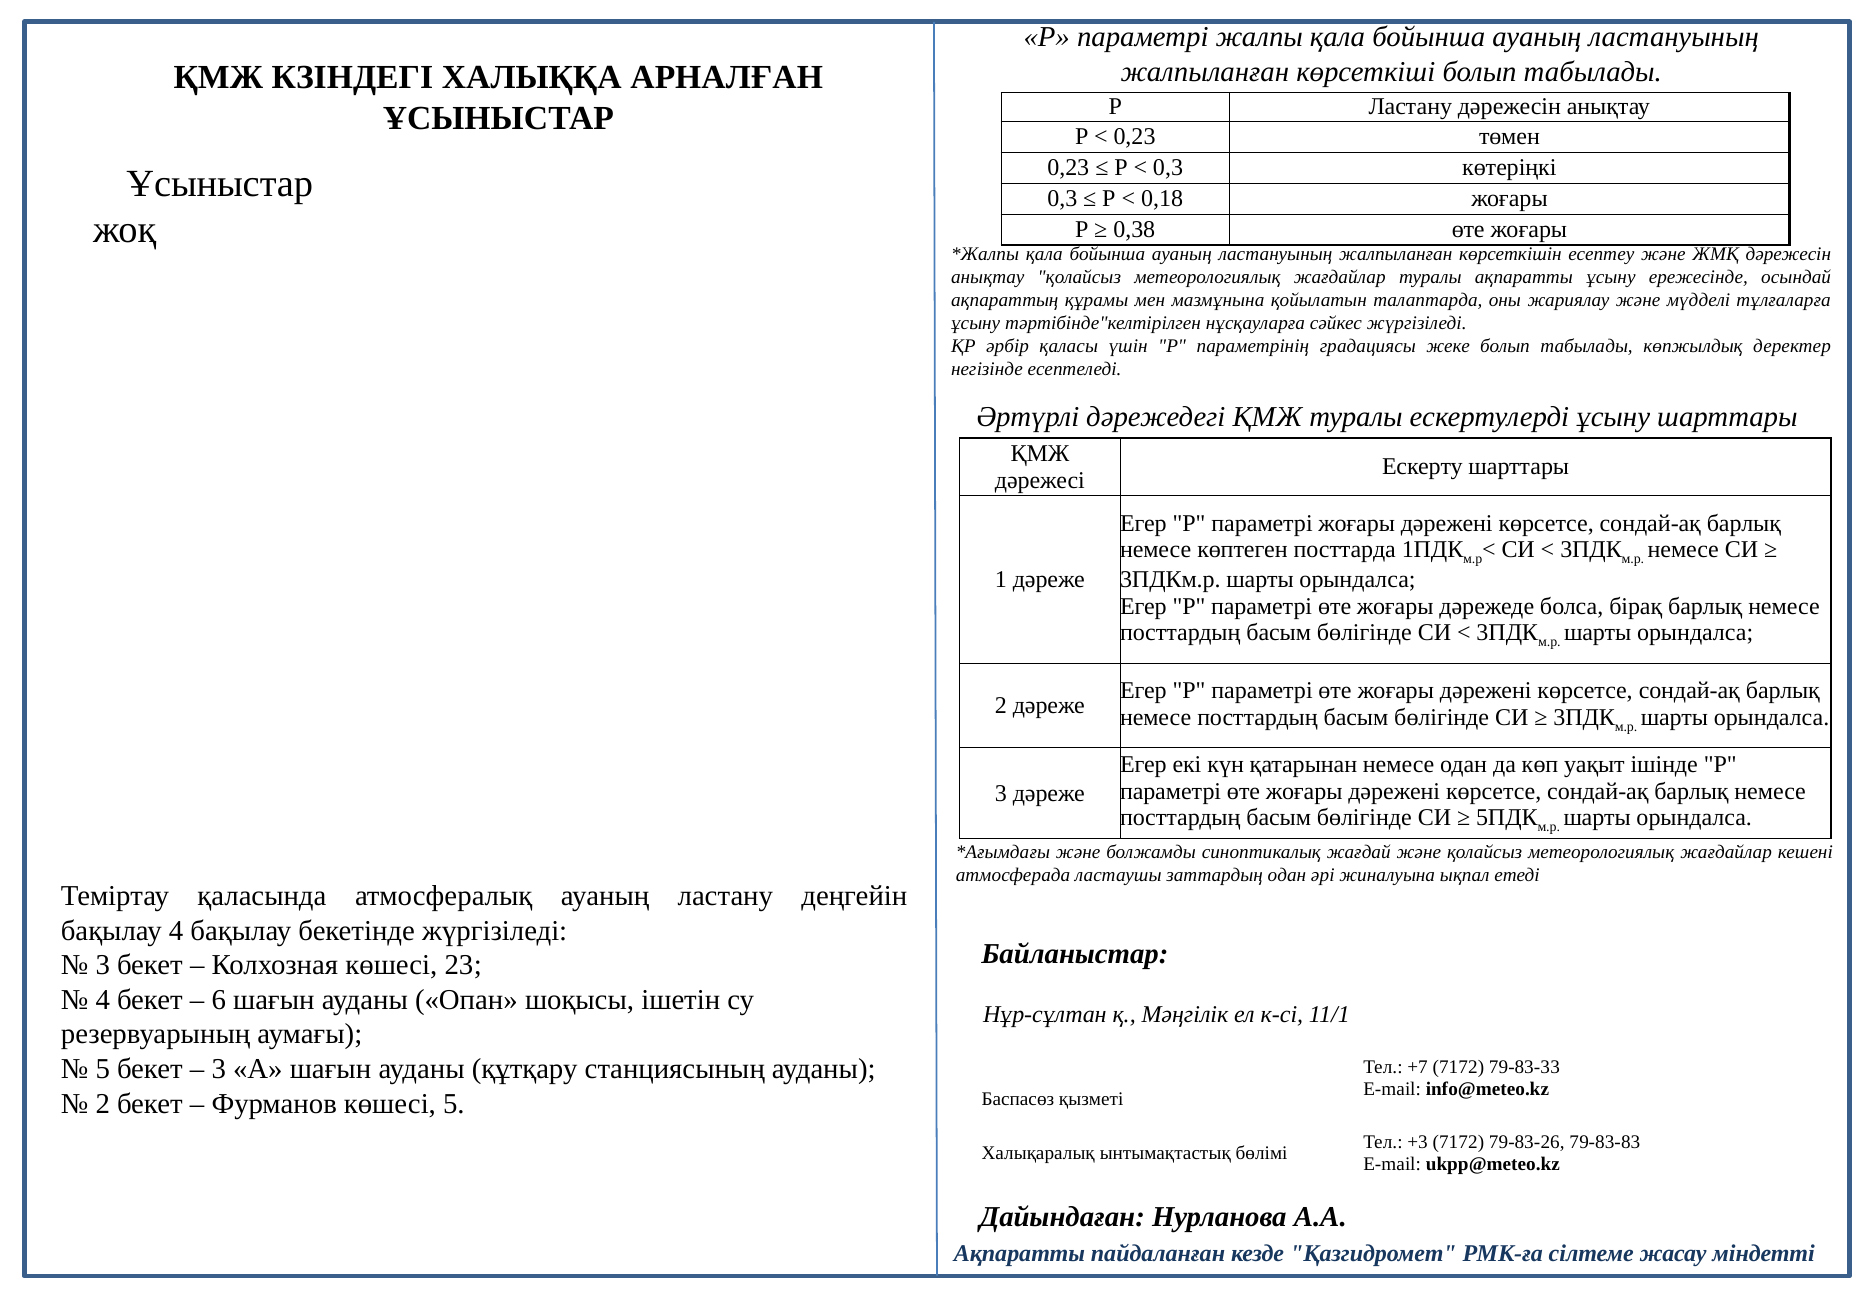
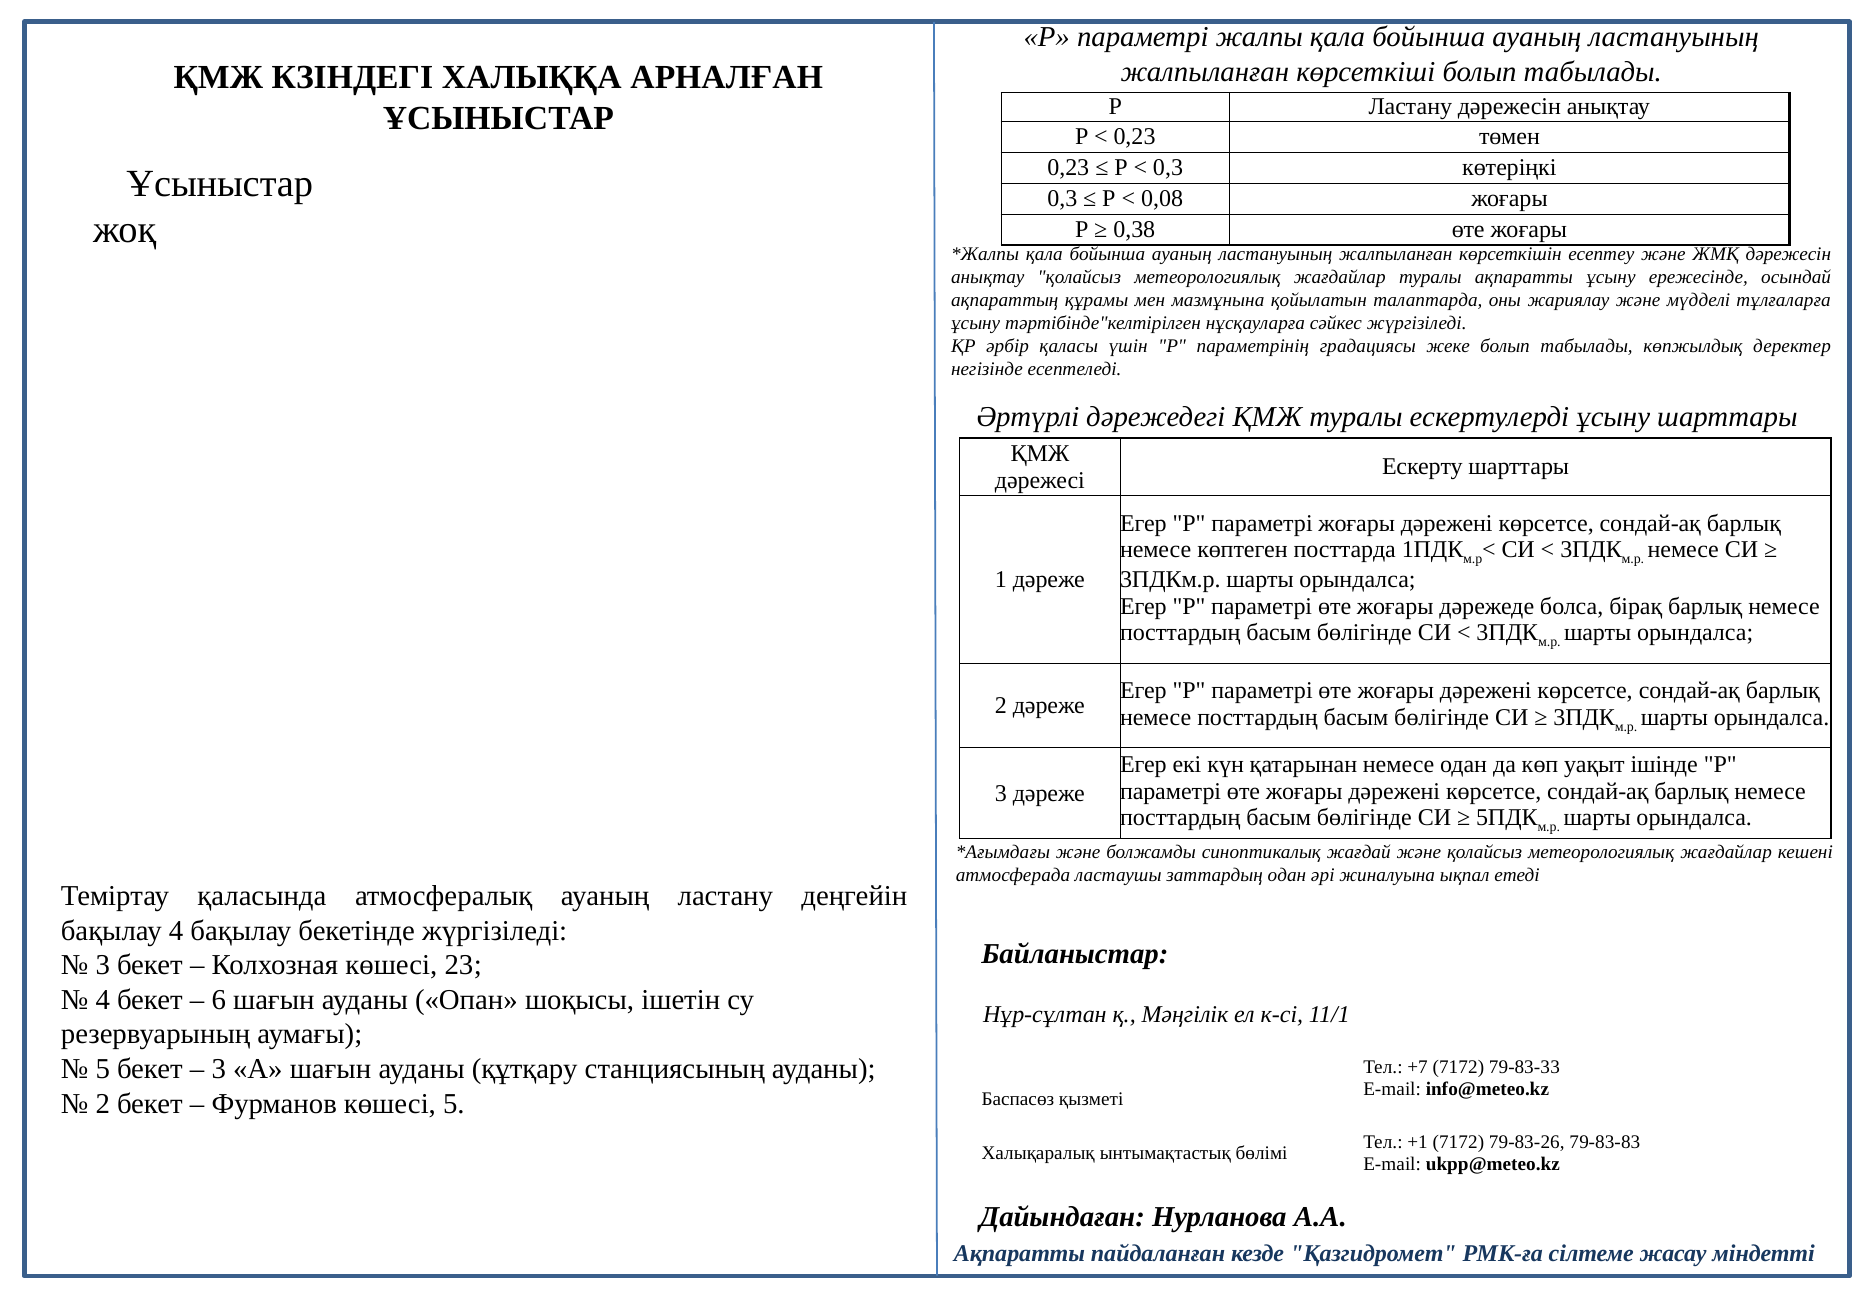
0,18: 0,18 -> 0,08
+3: +3 -> +1
